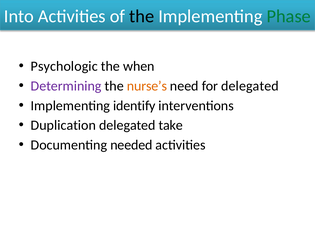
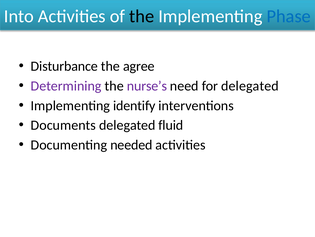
Phase colour: green -> blue
Psychologic: Psychologic -> Disturbance
when: when -> agree
nurse’s colour: orange -> purple
Duplication: Duplication -> Documents
take: take -> fluid
